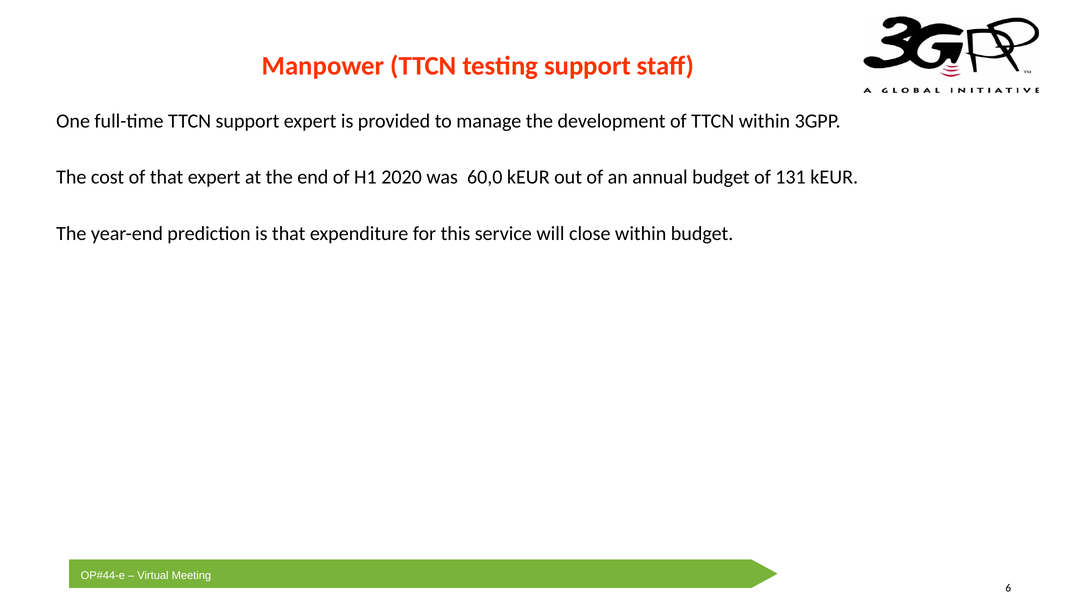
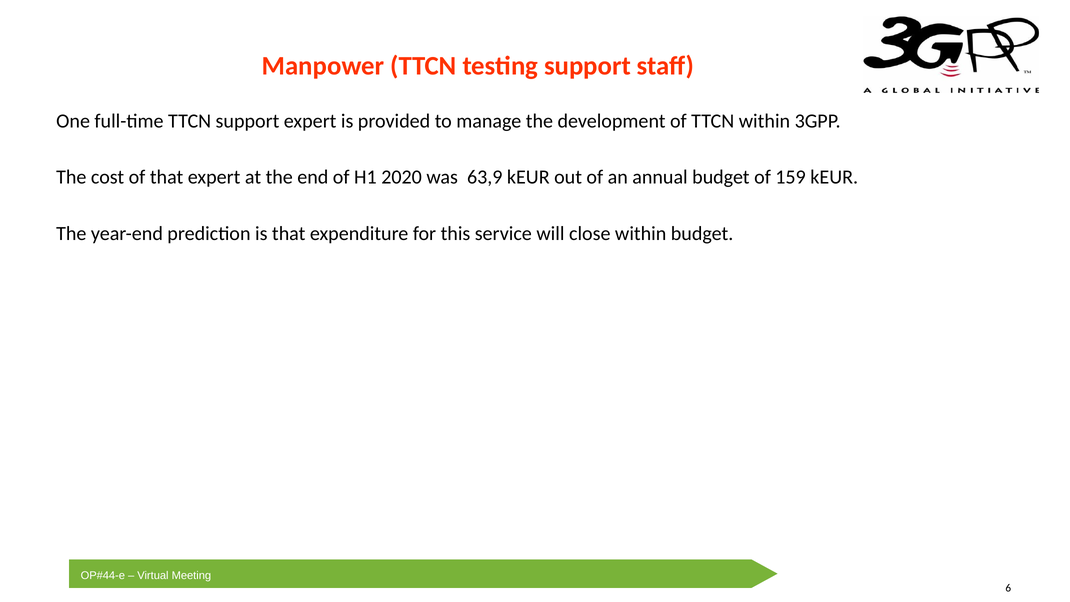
60,0: 60,0 -> 63,9
131: 131 -> 159
